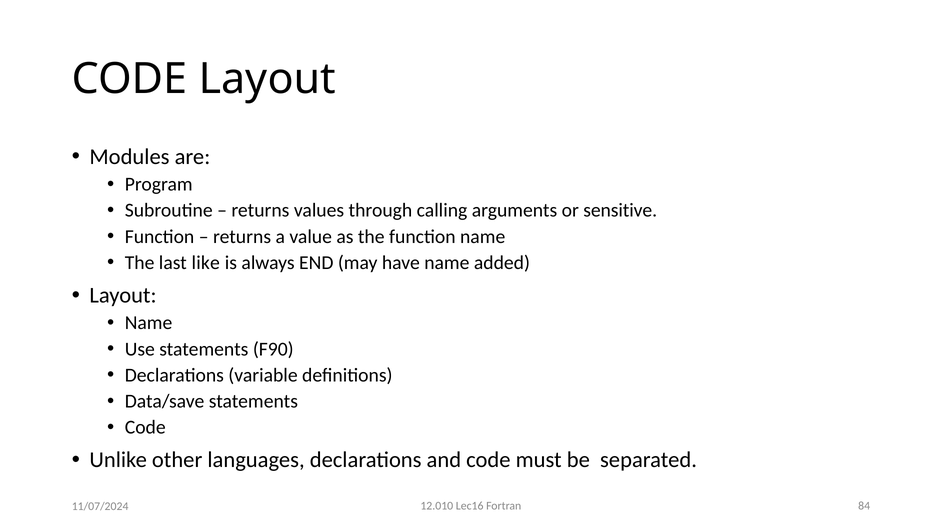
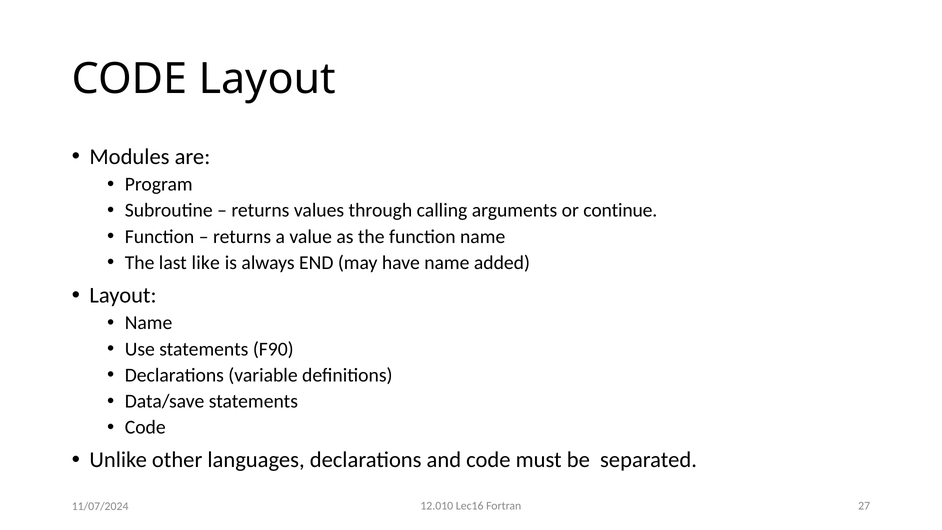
sensitive: sensitive -> continue
84: 84 -> 27
